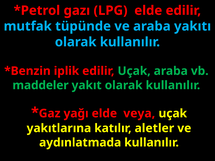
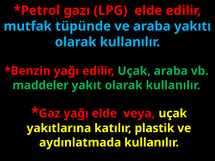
iplik at (66, 71): iplik -> yağı
aletler: aletler -> plastik
